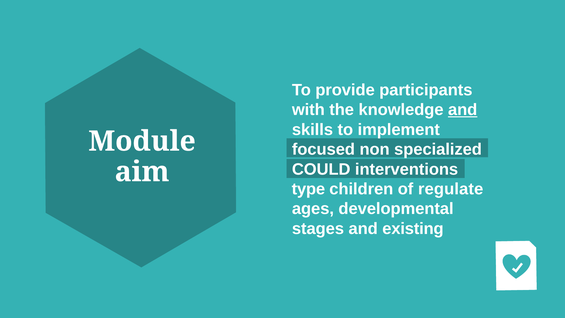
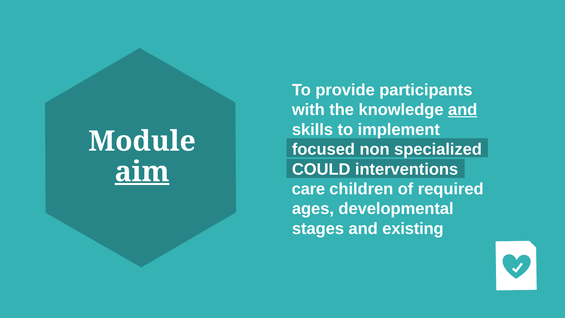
aim underline: none -> present
type: type -> care
regulate: regulate -> required
